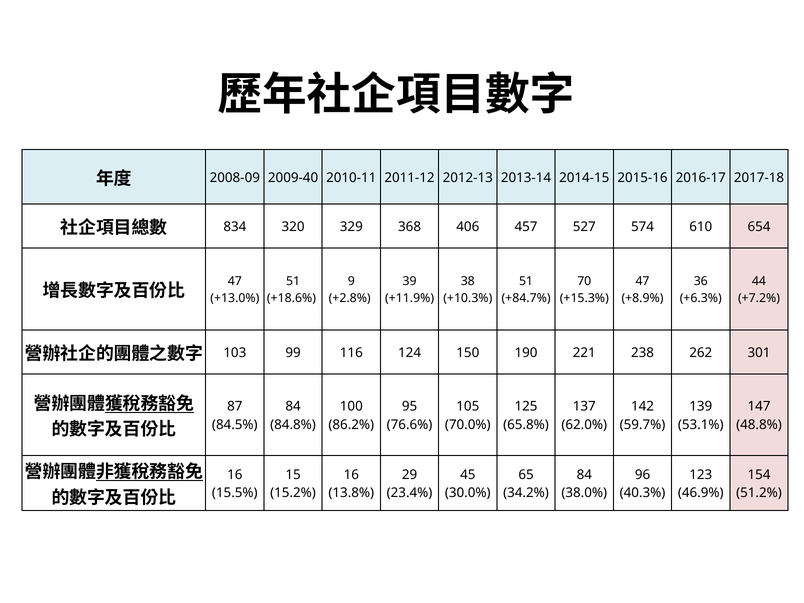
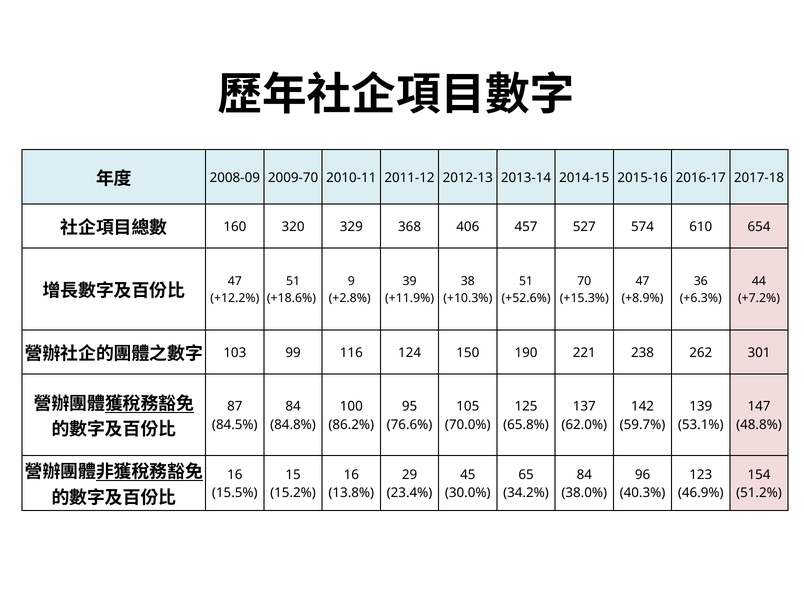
2009-40: 2009-40 -> 2009-70
834: 834 -> 160
+13.0%: +13.0% -> +12.2%
+84.7%: +84.7% -> +52.6%
